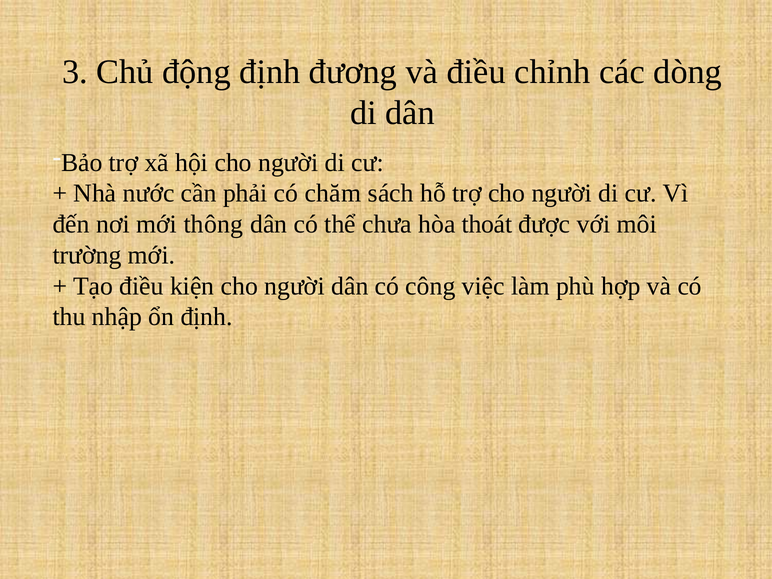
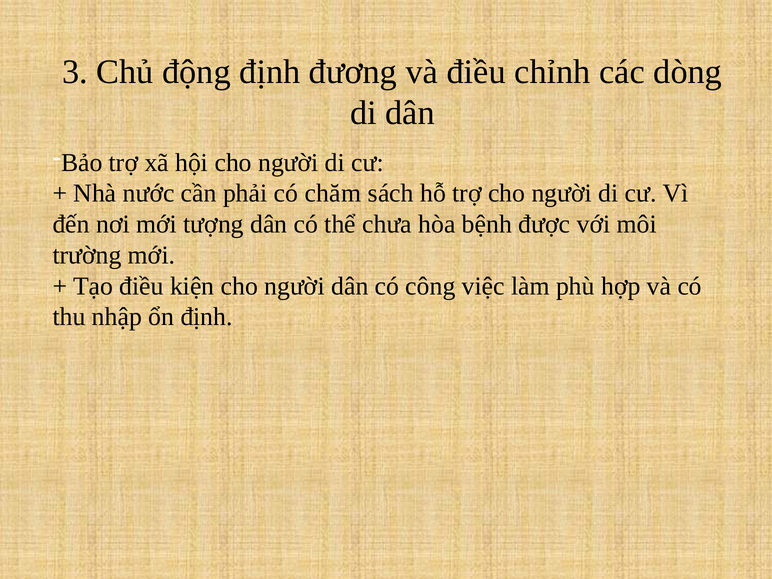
thông: thông -> tượng
thoát: thoát -> bệnh
